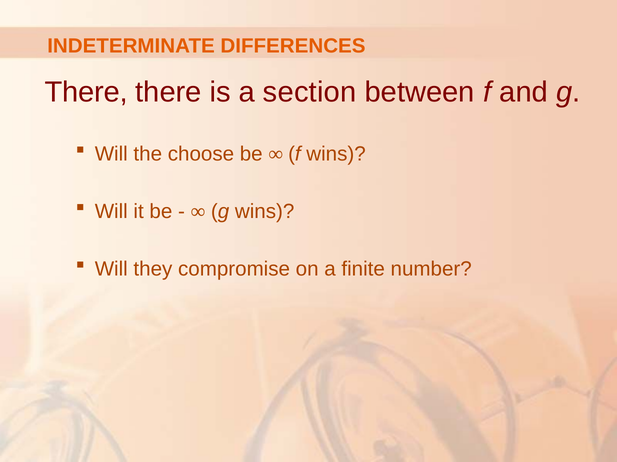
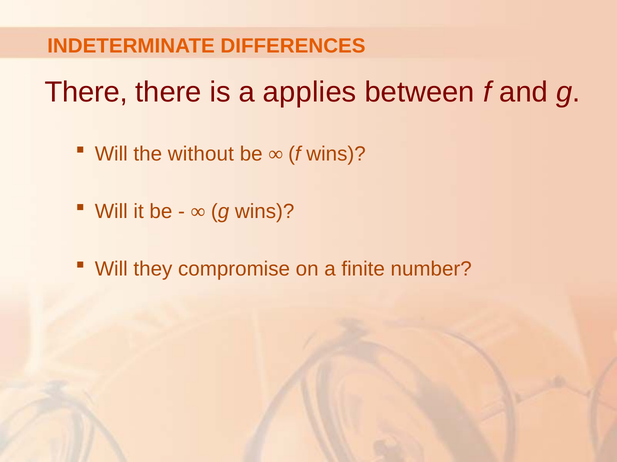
section: section -> applies
choose: choose -> without
